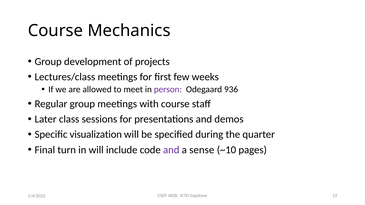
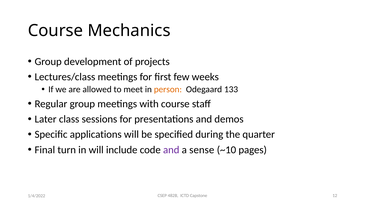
person colour: purple -> orange
936: 936 -> 133
visualization: visualization -> applications
